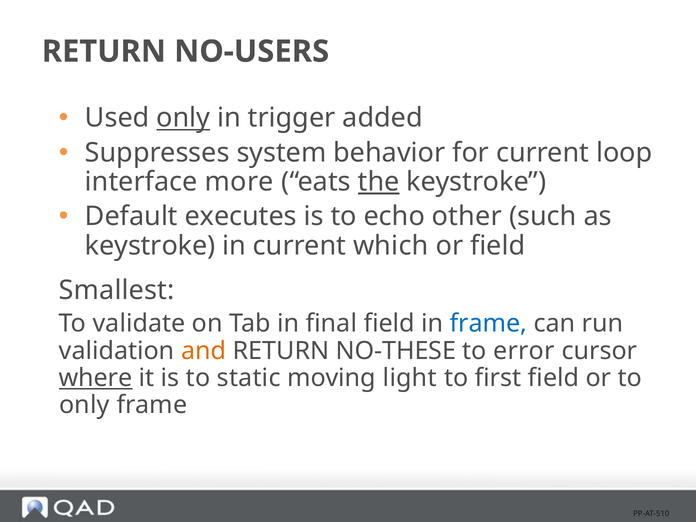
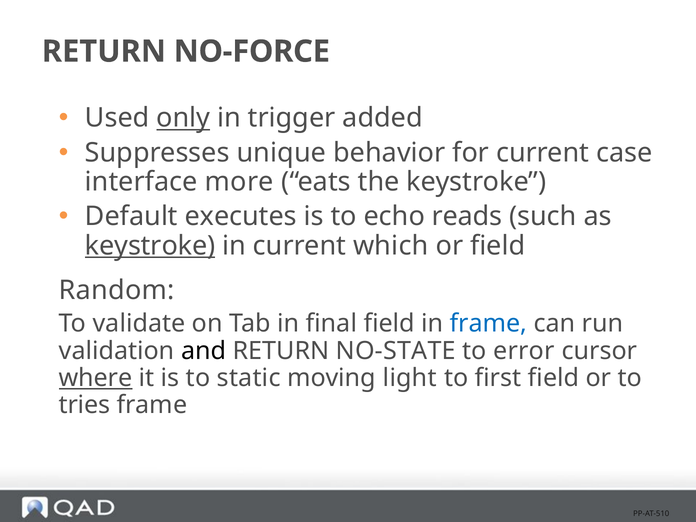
NO-USERS: NO-USERS -> NO-FORCE
system: system -> unique
loop: loop -> case
the underline: present -> none
other: other -> reads
keystroke at (150, 246) underline: none -> present
Smallest: Smallest -> Random
and colour: orange -> black
NO-THESE: NO-THESE -> NO-STATE
only at (84, 405): only -> tries
